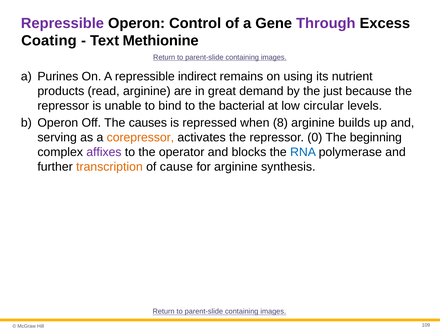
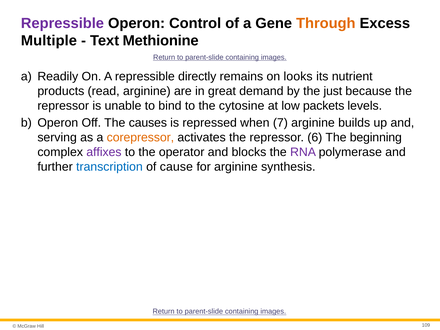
Through colour: purple -> orange
Coating: Coating -> Multiple
Purines: Purines -> Readily
indirect: indirect -> directly
using: using -> looks
bacterial: bacterial -> cytosine
circular: circular -> packets
8: 8 -> 7
0: 0 -> 6
RNA colour: blue -> purple
transcription colour: orange -> blue
